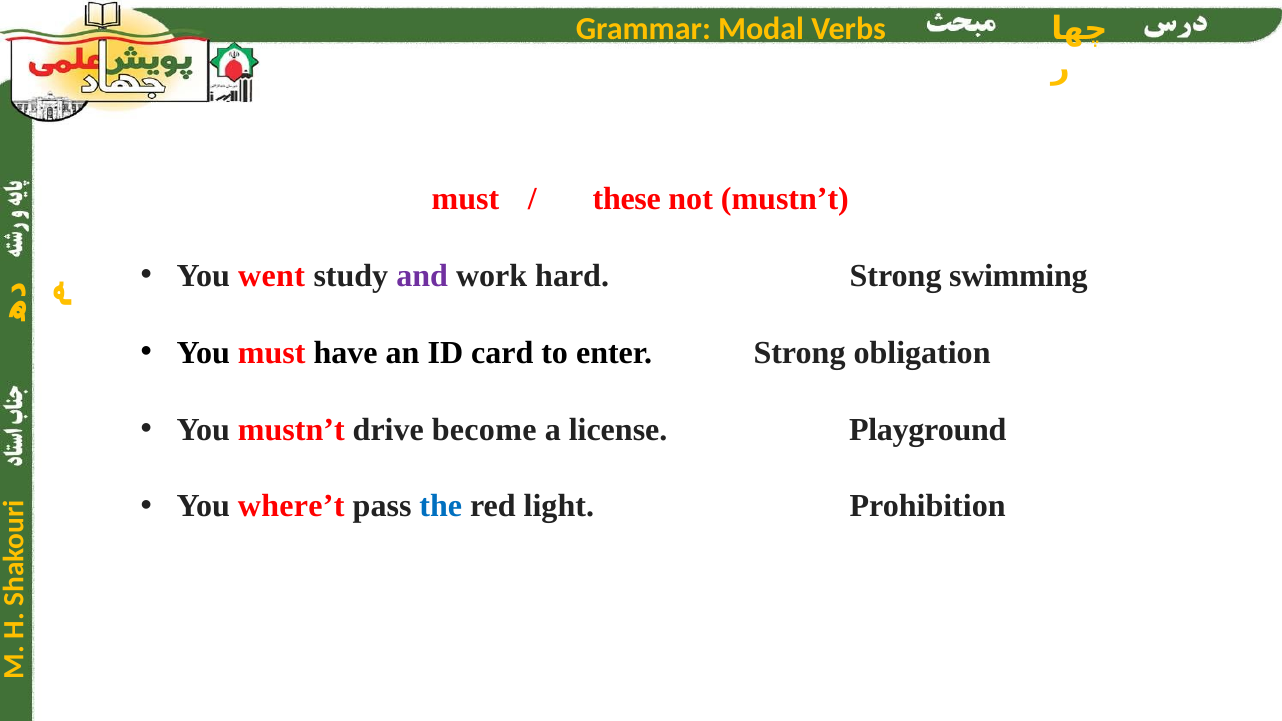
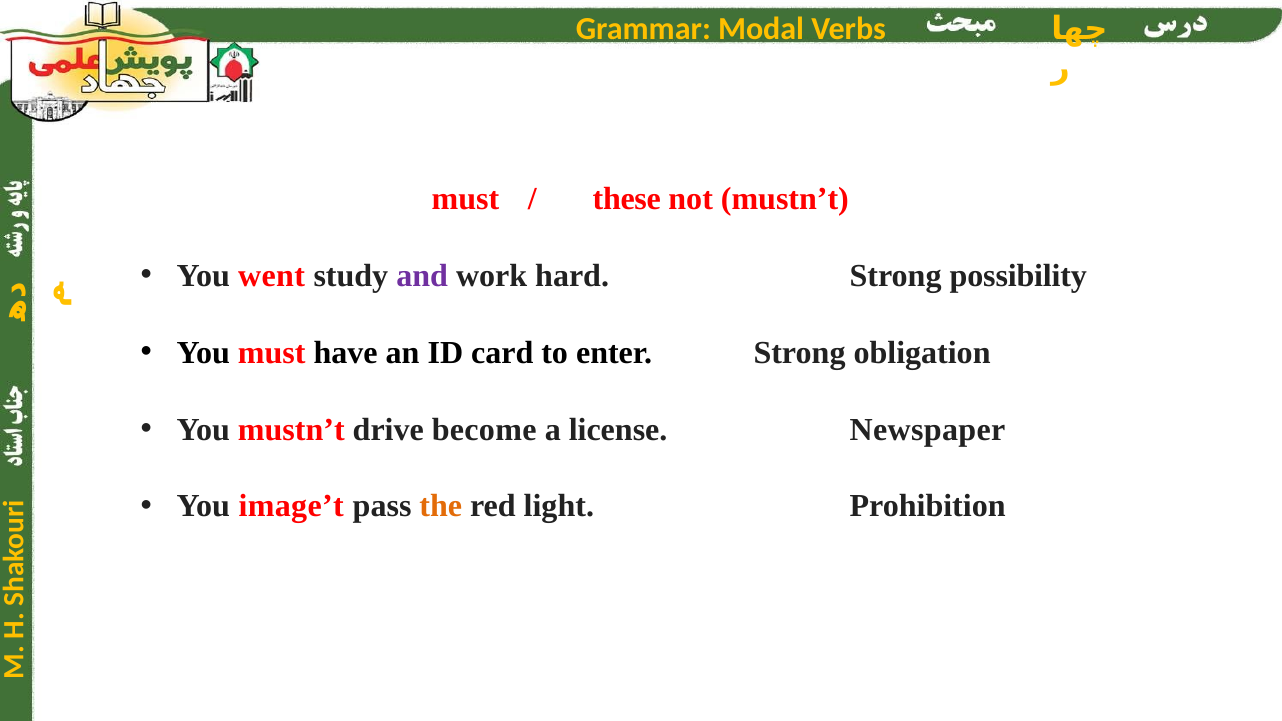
swimming: swimming -> possibility
Playground: Playground -> Newspaper
where’t: where’t -> image’t
the colour: blue -> orange
